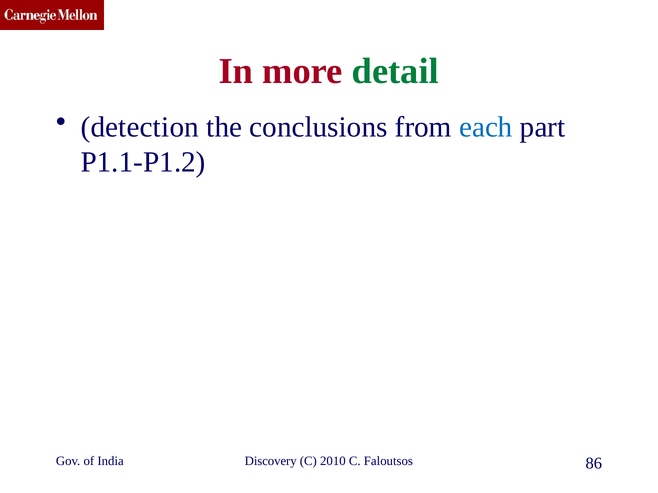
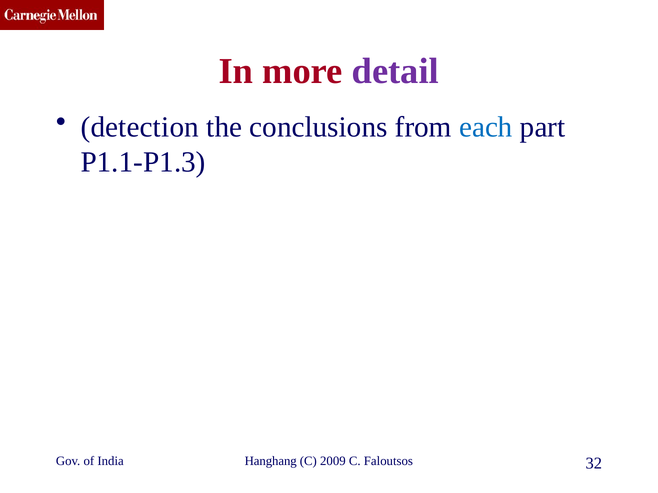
detail colour: green -> purple
P1.1-P1.2: P1.1-P1.2 -> P1.1-P1.3
Discovery: Discovery -> Hanghang
2010: 2010 -> 2009
86: 86 -> 32
